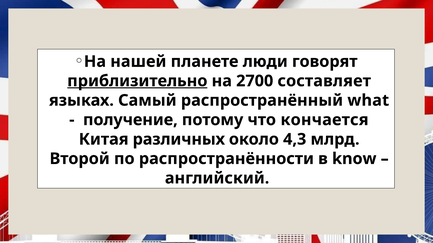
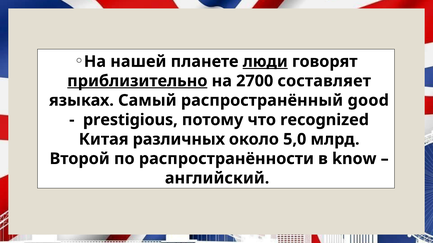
люди underline: none -> present
what: what -> good
получение: получение -> prestigious
кончается: кончается -> recognized
4,3: 4,3 -> 5,0
